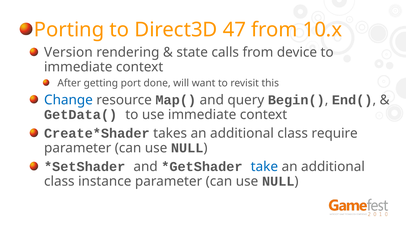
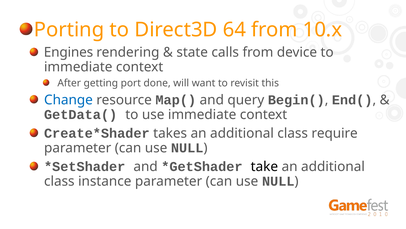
47: 47 -> 64
Version: Version -> Engines
take colour: blue -> black
